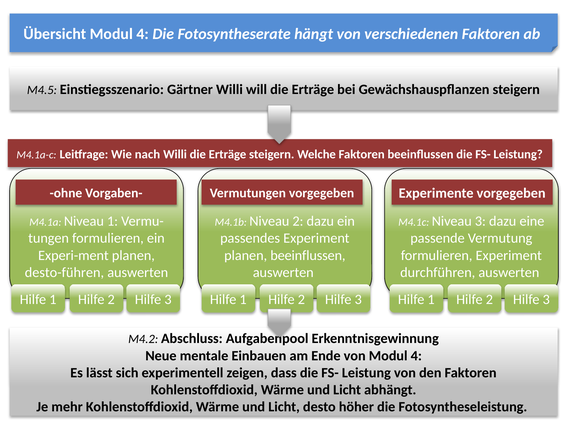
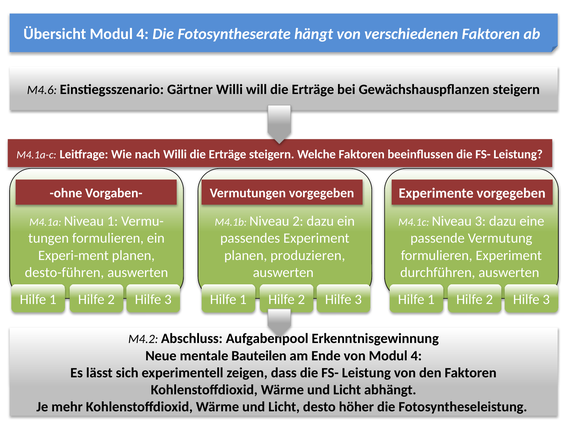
M4.5: M4.5 -> M4.6
planen beeinflussen: beeinflussen -> produzieren
Einbauen: Einbauen -> Bauteilen
